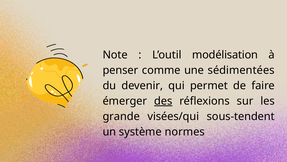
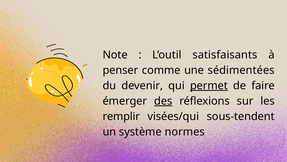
modélisation: modélisation -> satisfaisants
permet underline: none -> present
grande: grande -> remplir
